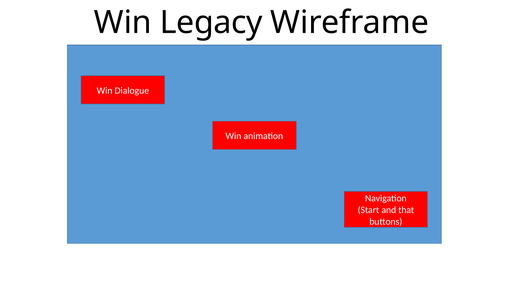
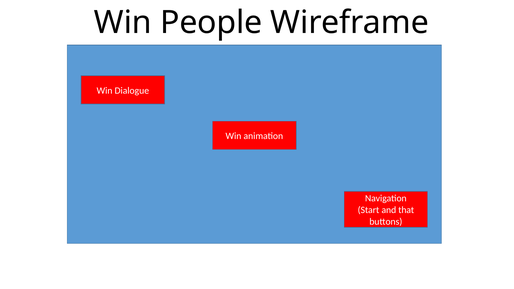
Legacy: Legacy -> People
